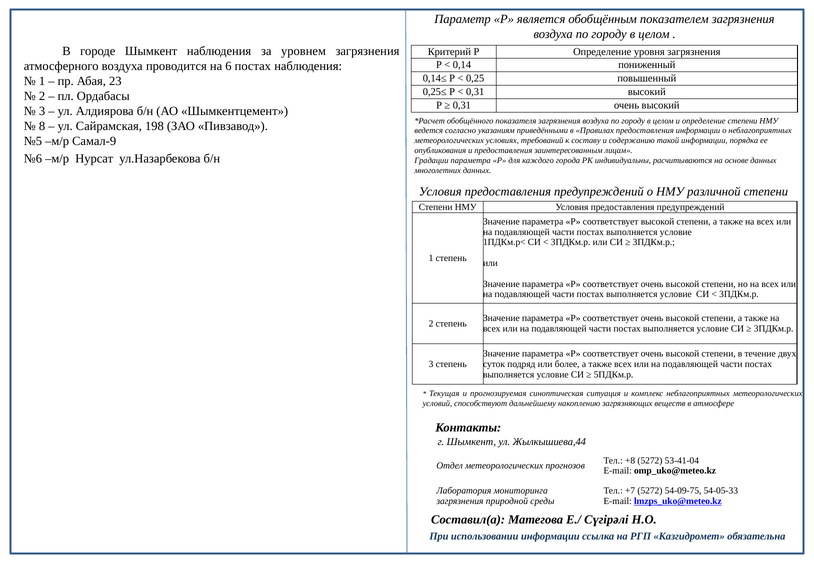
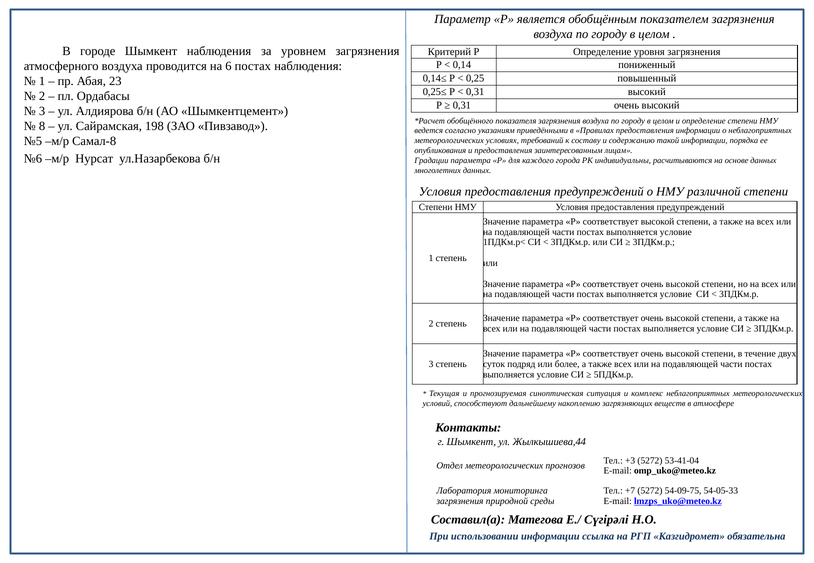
Самал-9: Самал-9 -> Самал-8
+8: +8 -> +3
